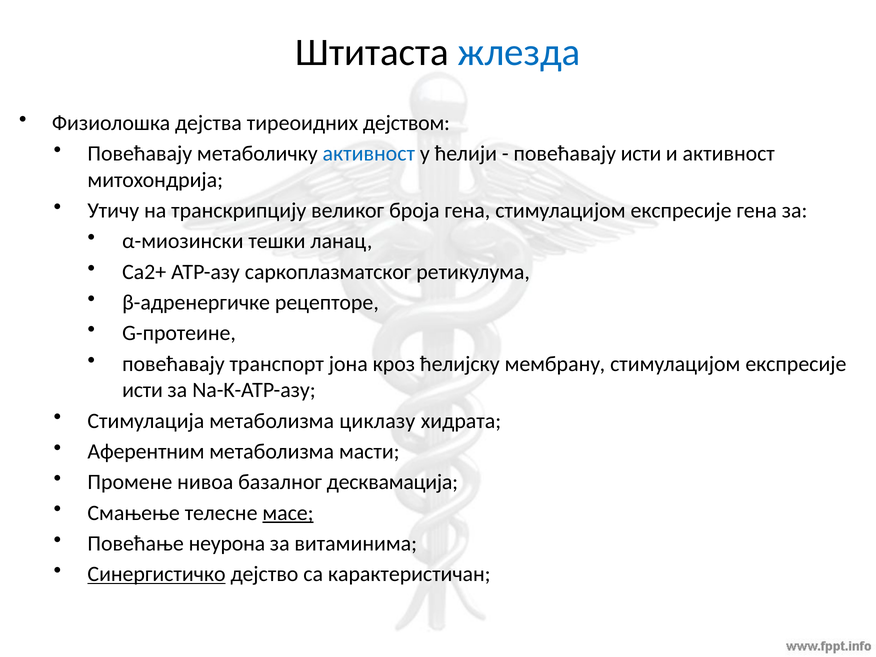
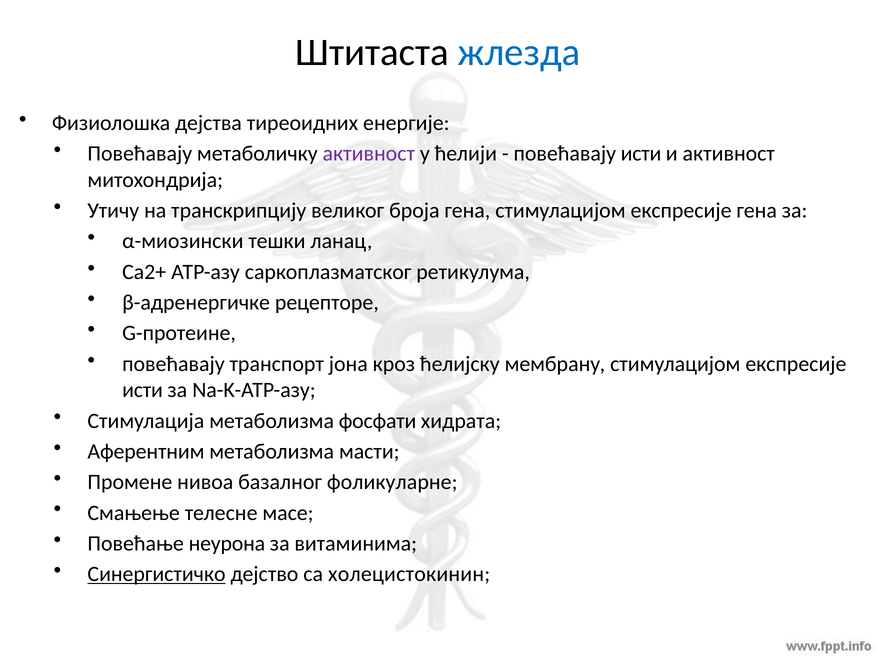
дејством: дејством -> енергије
активност at (369, 154) colour: blue -> purple
циклазу: циклазу -> фосфати
десквамација: десквамација -> фоликуларне
масе underline: present -> none
карактеристичан: карактеристичан -> холецистокинин
